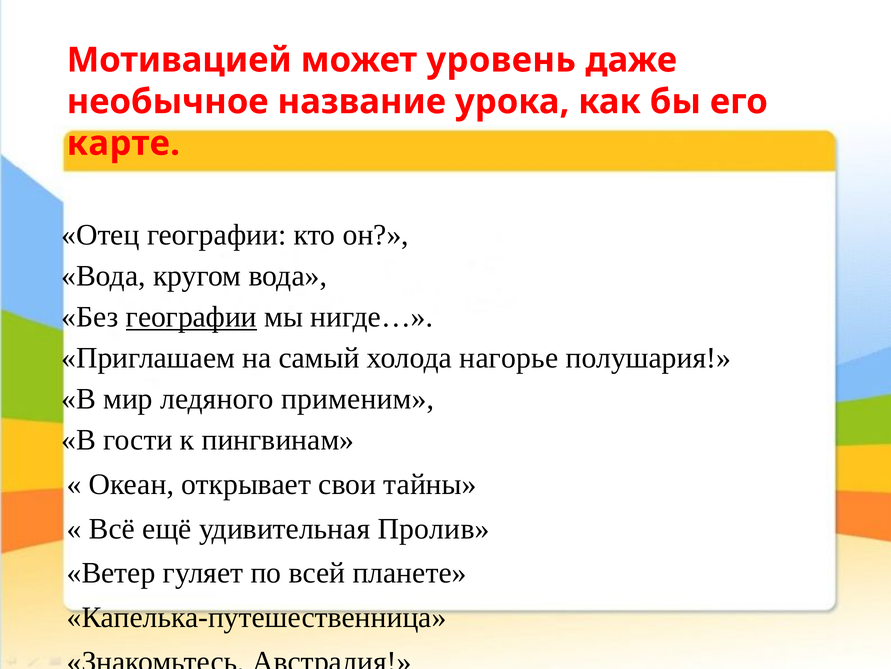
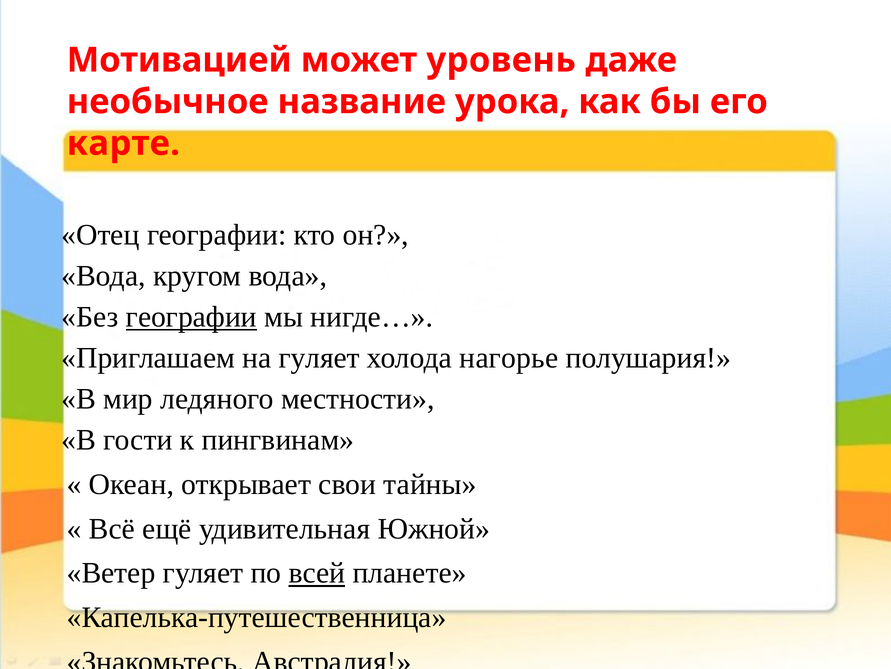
на самый: самый -> гуляет
применим: применим -> местности
Пролив: Пролив -> Южной
всей underline: none -> present
